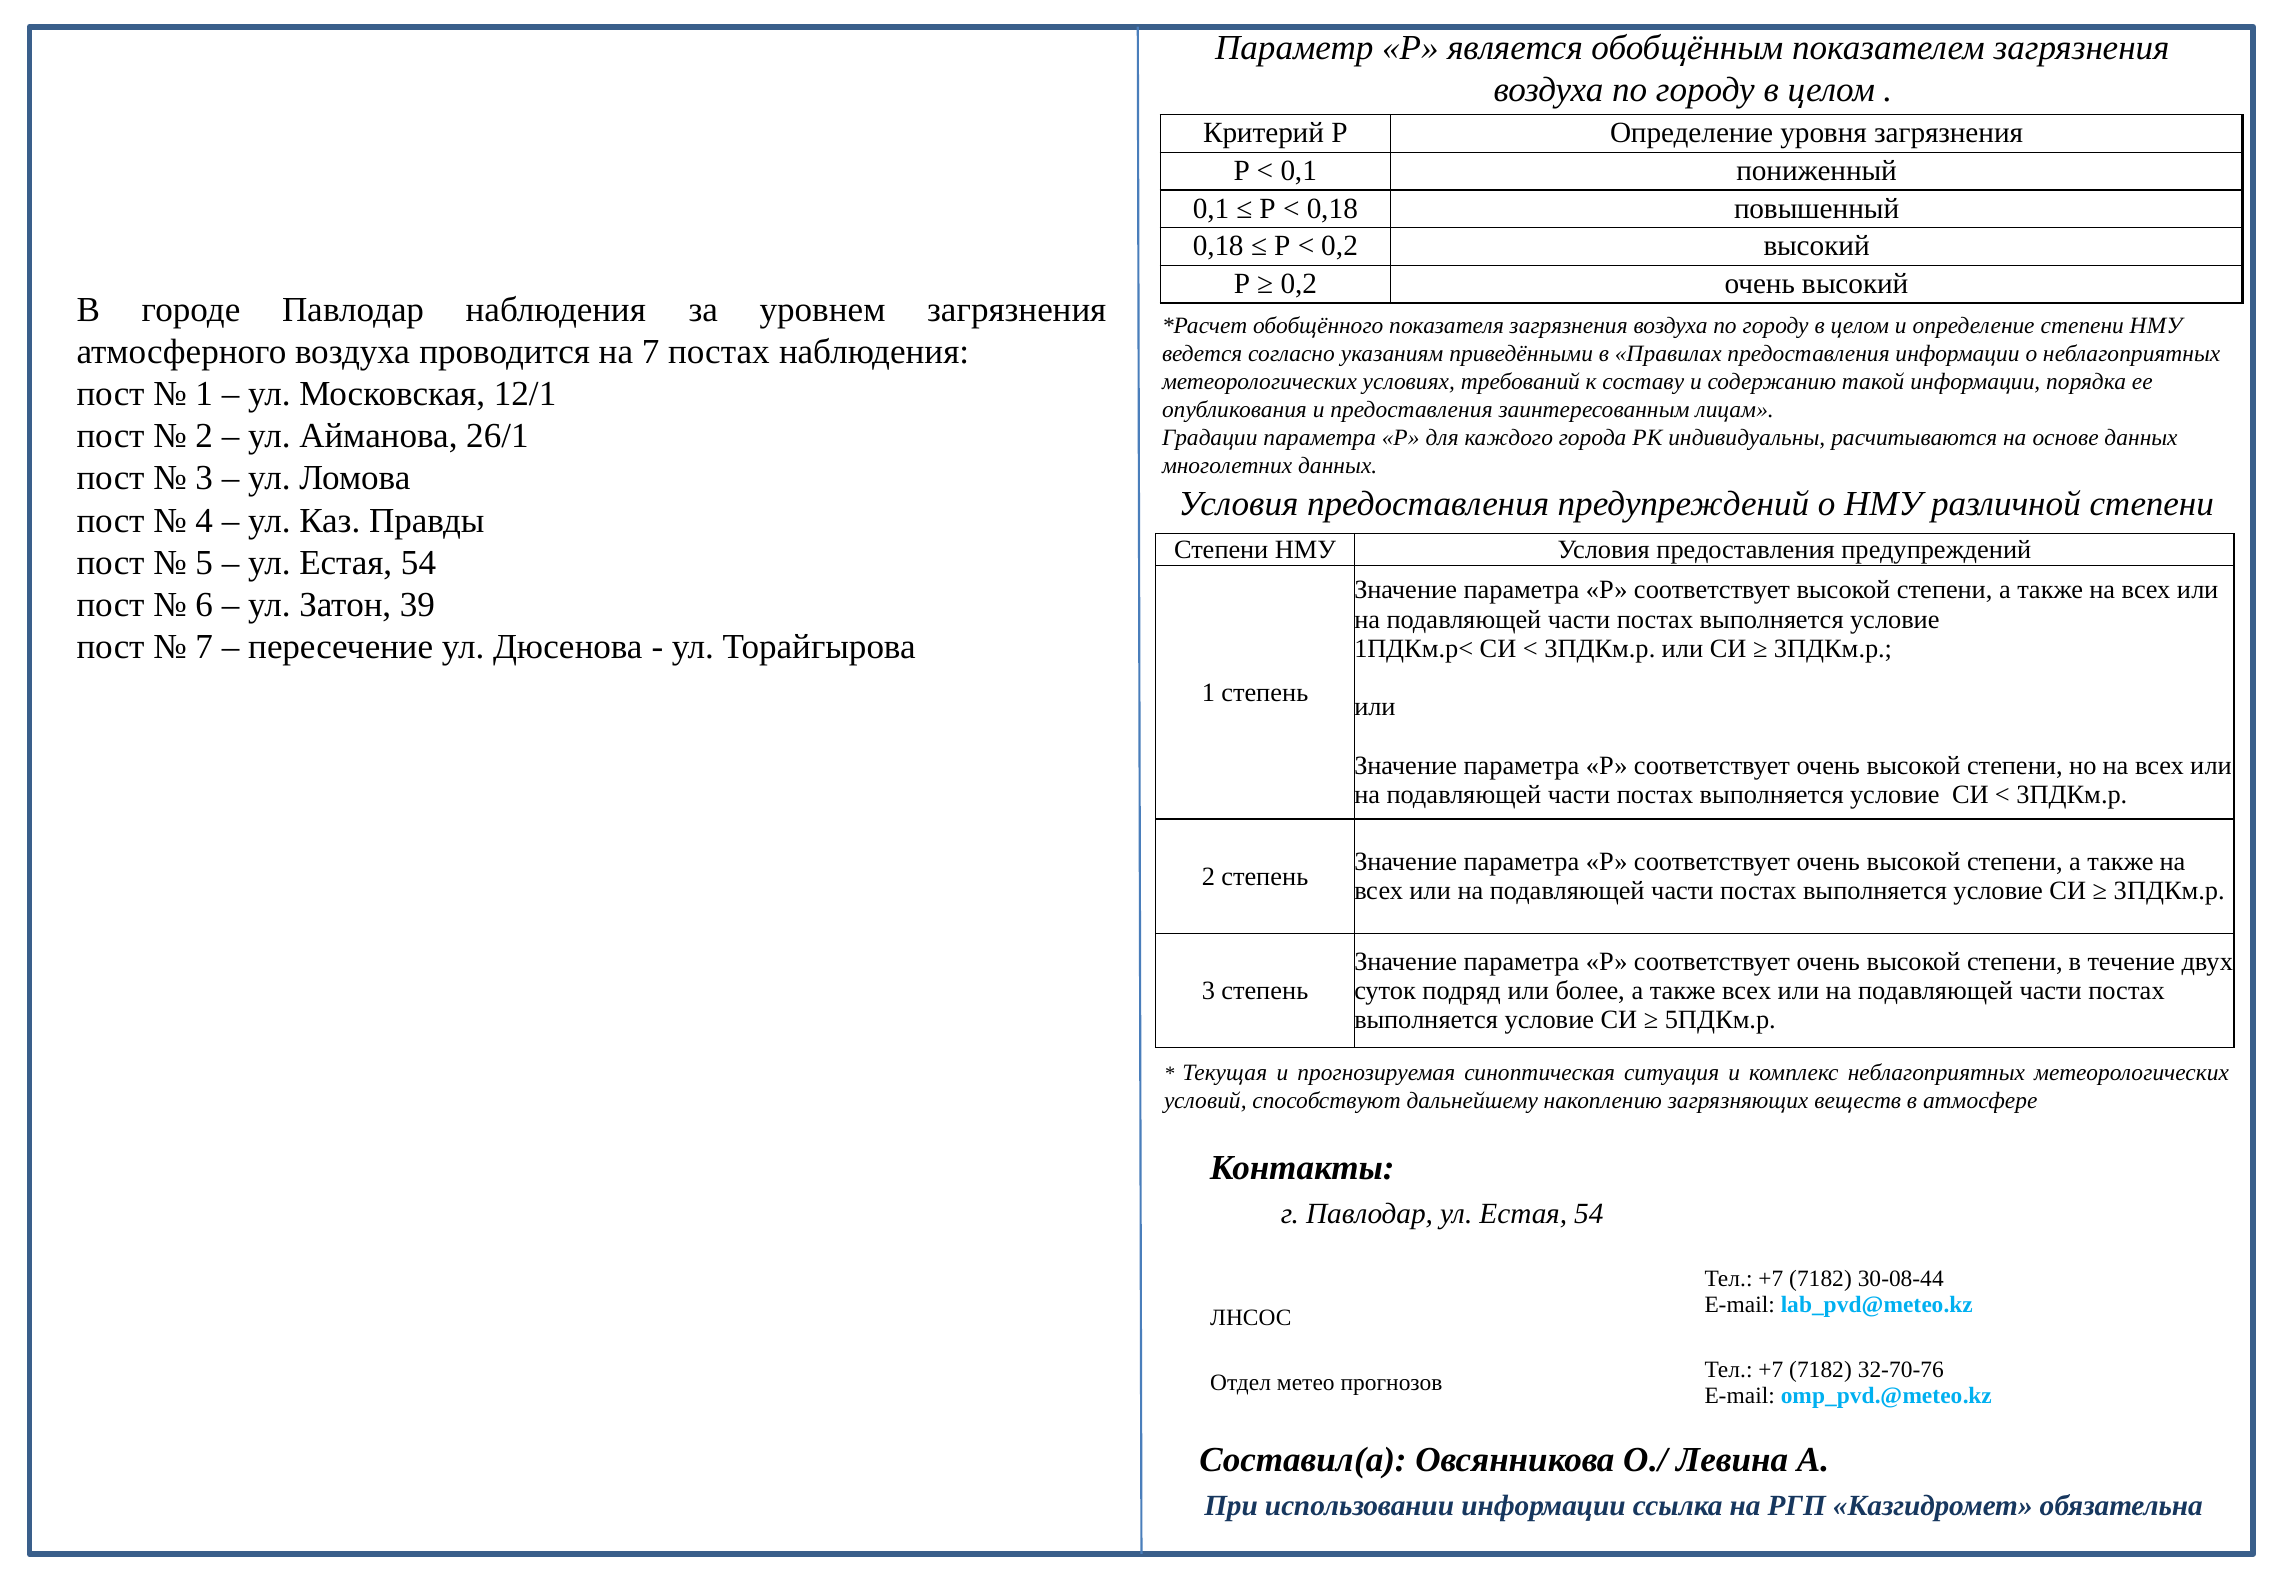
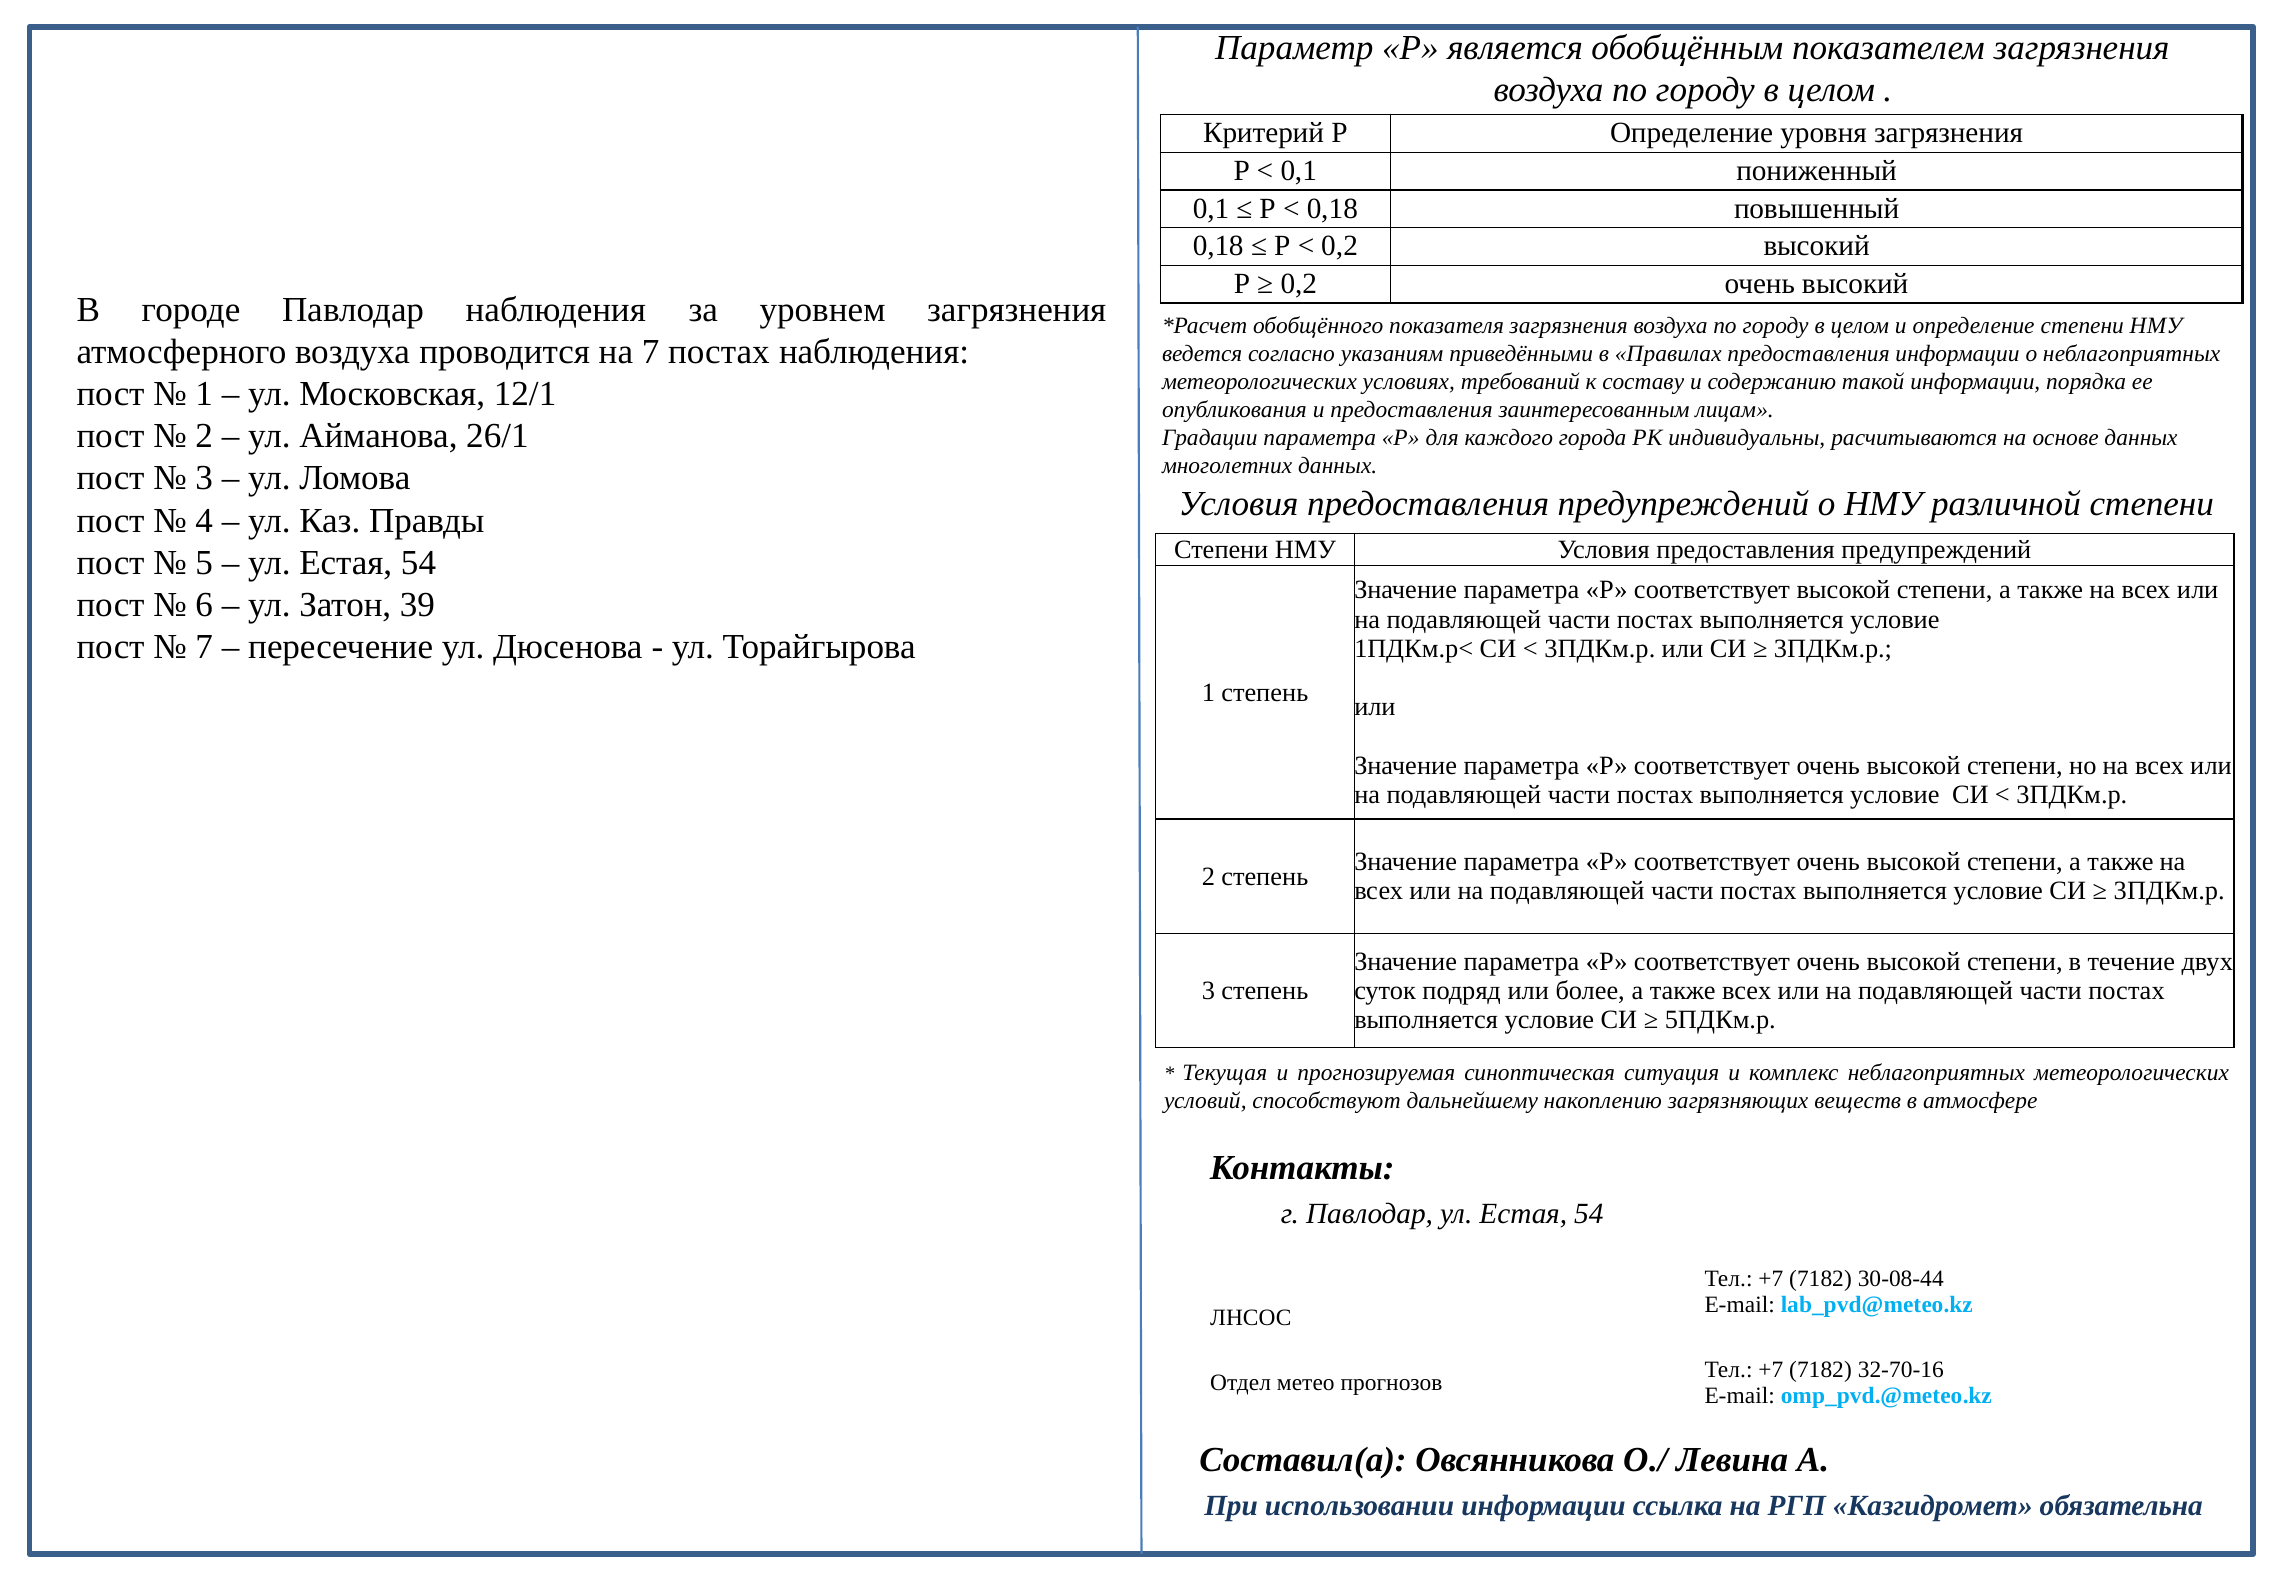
32-70-76: 32-70-76 -> 32-70-16
